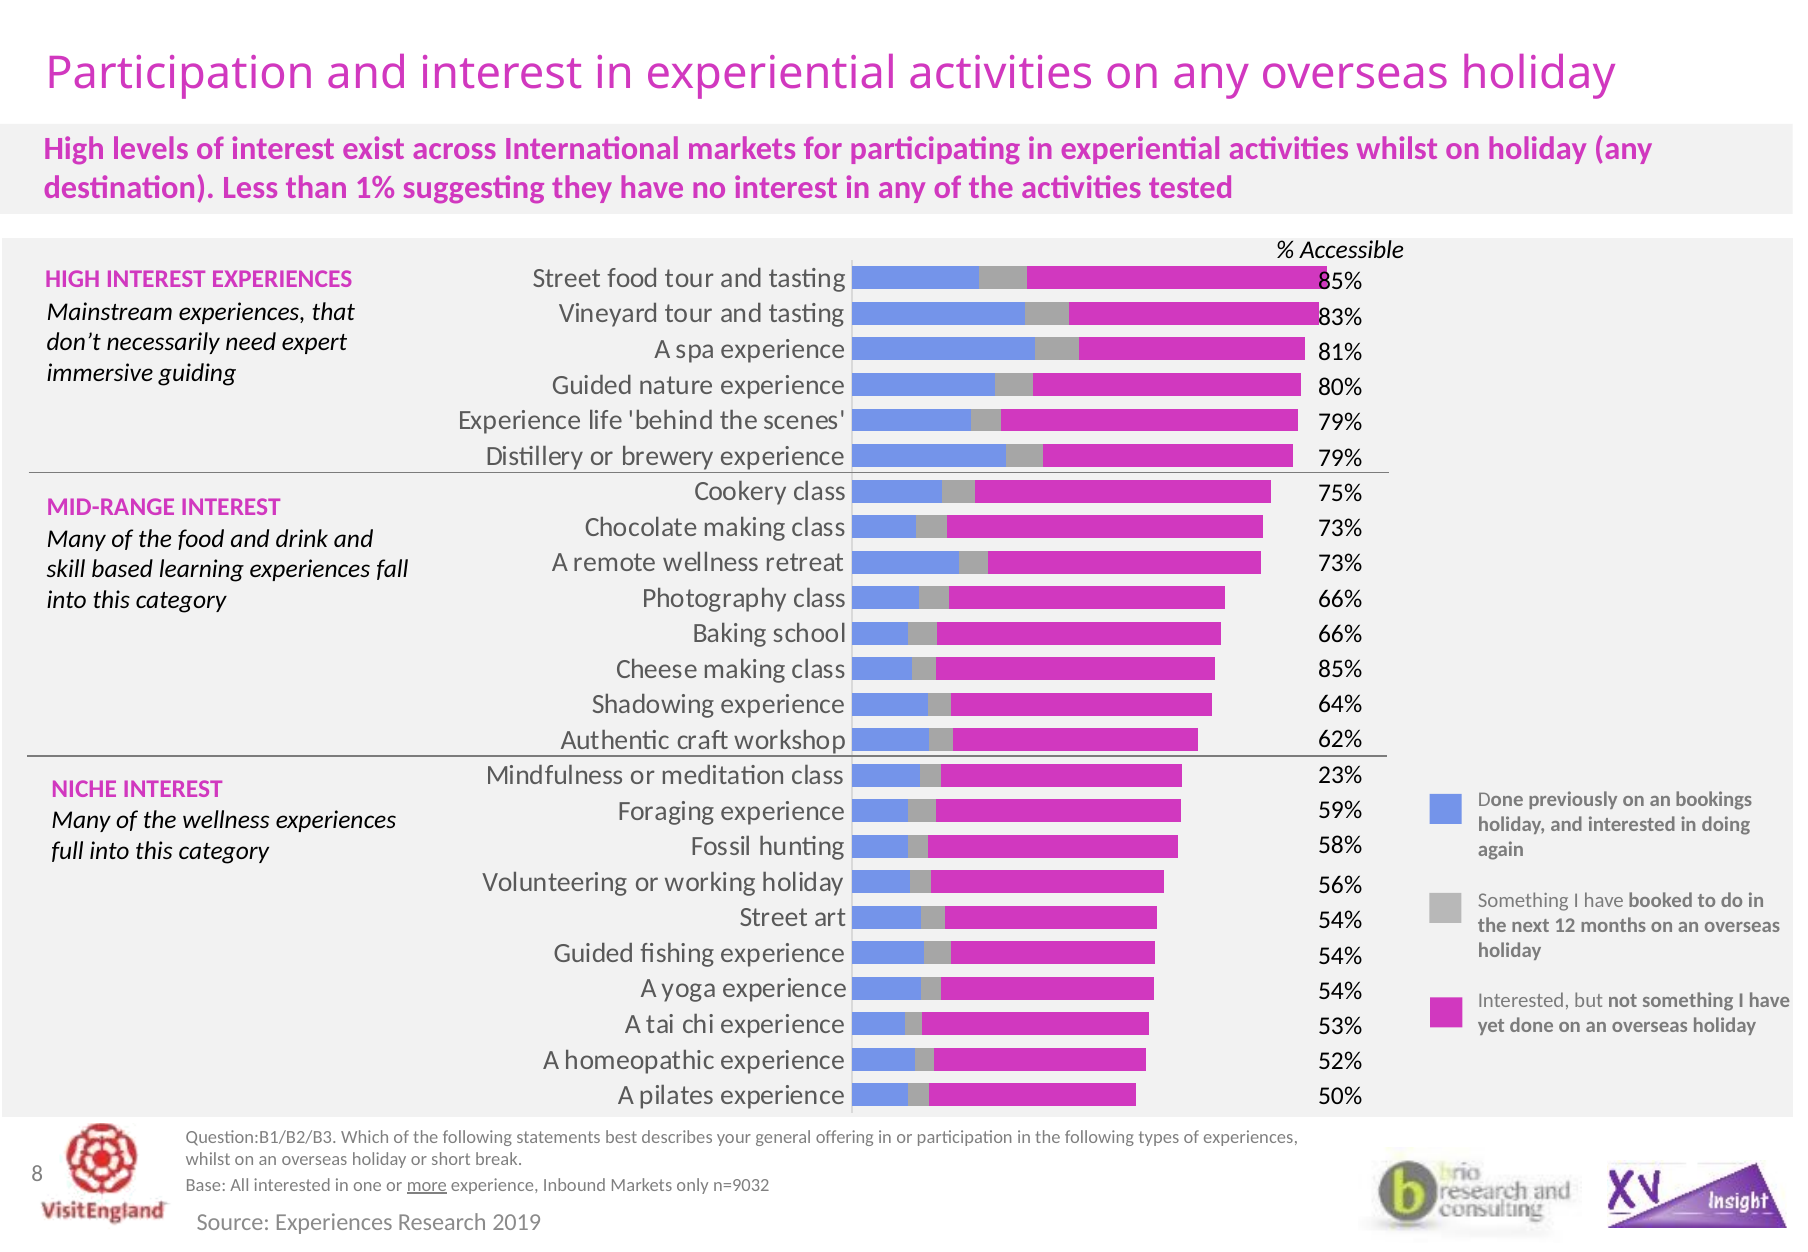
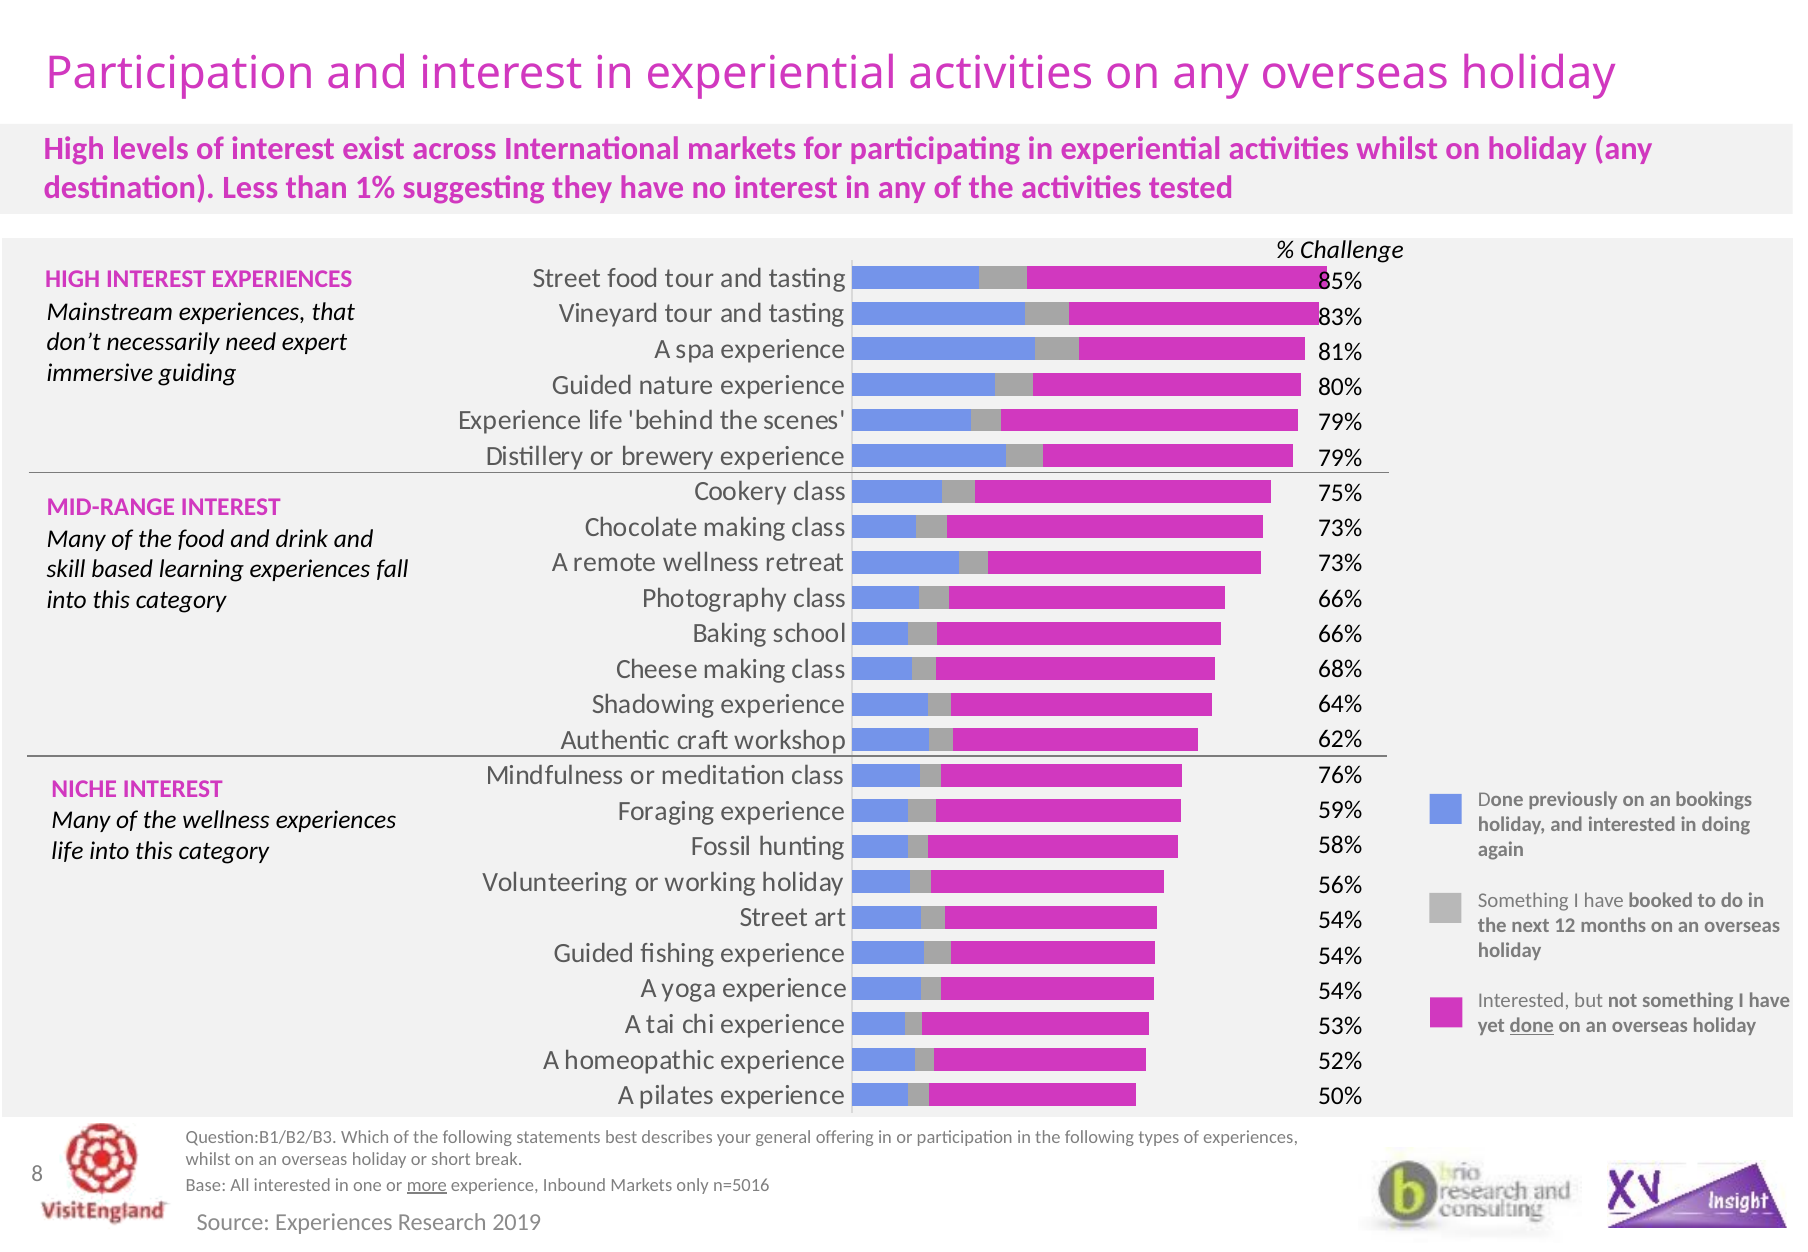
Accessible: Accessible -> Challenge
85% at (1340, 669): 85% -> 68%
23%: 23% -> 76%
full at (68, 851): full -> life
done at (1532, 1026) underline: none -> present
n=9032: n=9032 -> n=5016
